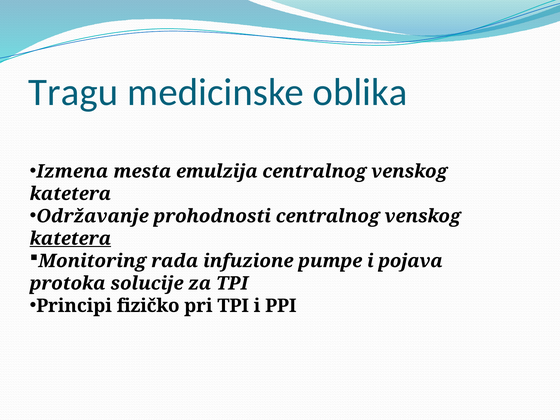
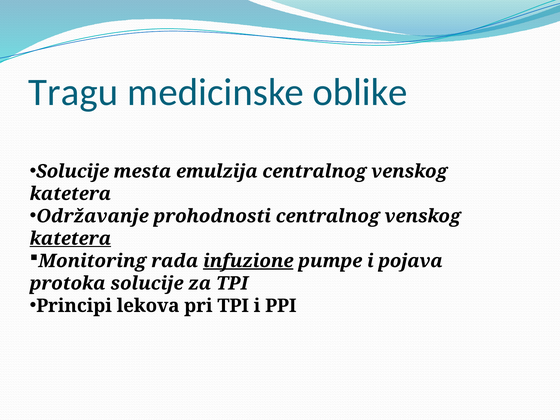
oblika: oblika -> oblike
Izmena at (72, 171): Izmena -> Solucije
infuzione underline: none -> present
fizičko: fizičko -> lekova
